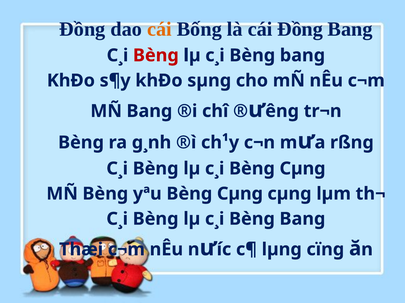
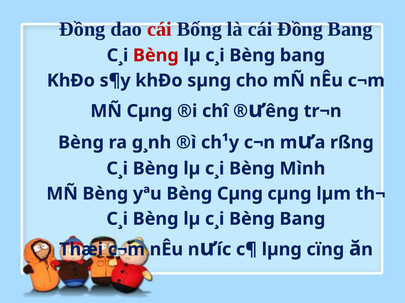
cái at (159, 29) colour: orange -> red
MÑ Bang: Bang -> Cµng
c¸i Bèng Cµng: Cµng -> Mình
